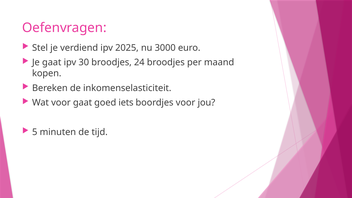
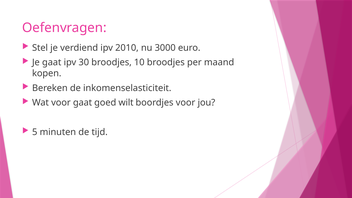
2025: 2025 -> 2010
24: 24 -> 10
iets: iets -> wilt
